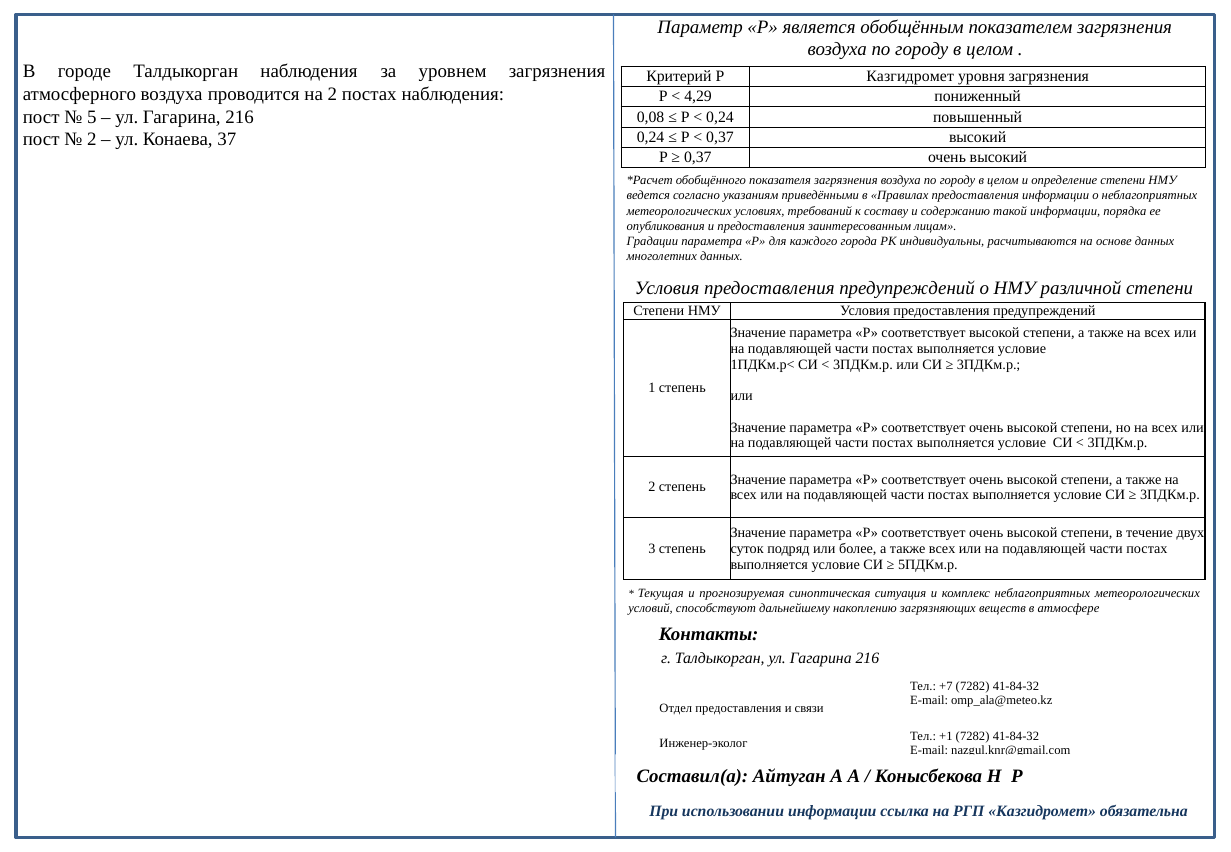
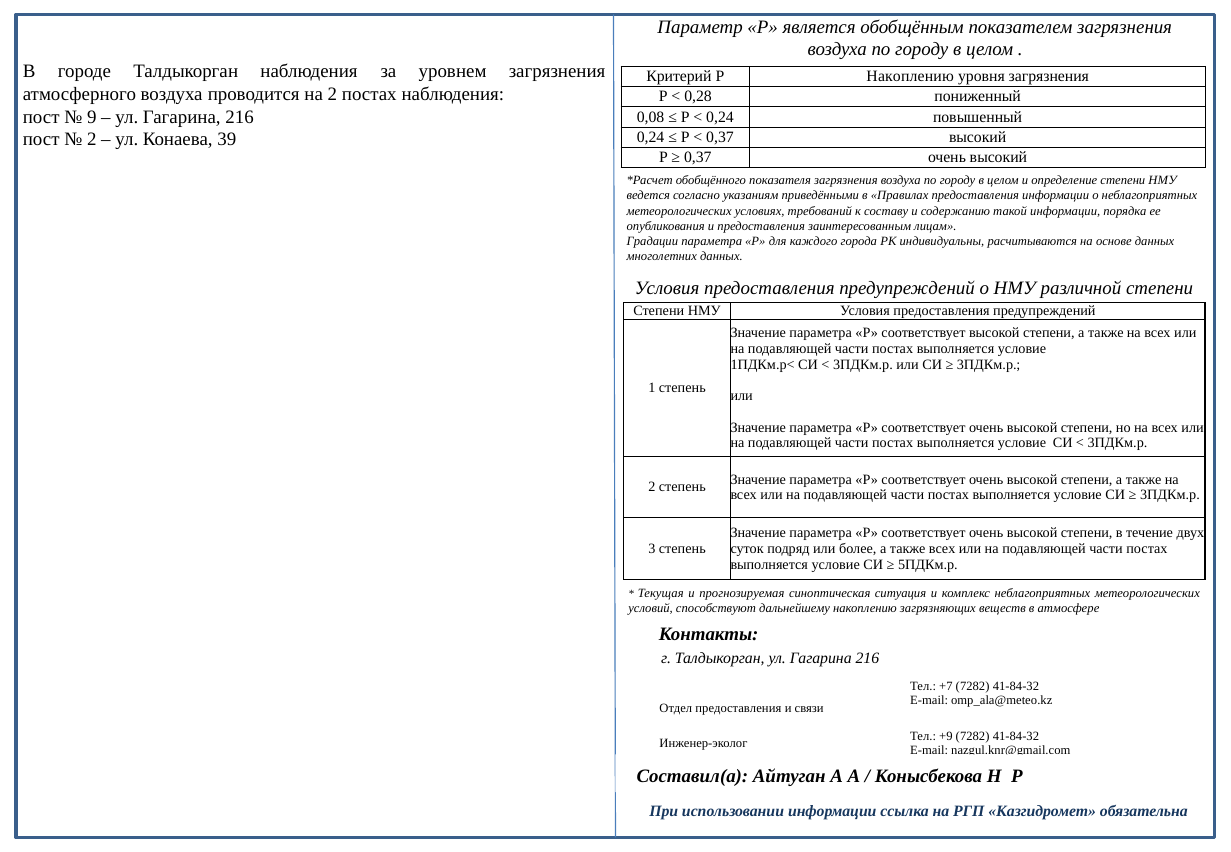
Р Казгидромет: Казгидромет -> Накоплению
4,29: 4,29 -> 0,28
5: 5 -> 9
37: 37 -> 39
+1: +1 -> +9
